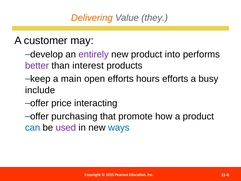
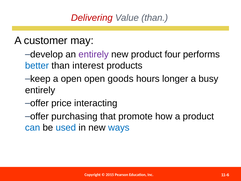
Delivering colour: orange -> red
Value they: they -> than
into: into -> four
better colour: purple -> blue
a main: main -> open
open efforts: efforts -> goods
hours efforts: efforts -> longer
include at (40, 90): include -> entirely
used colour: purple -> blue
